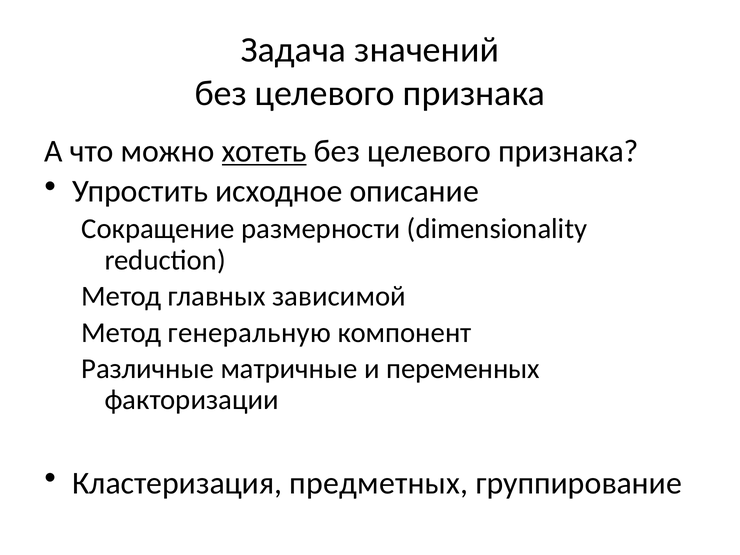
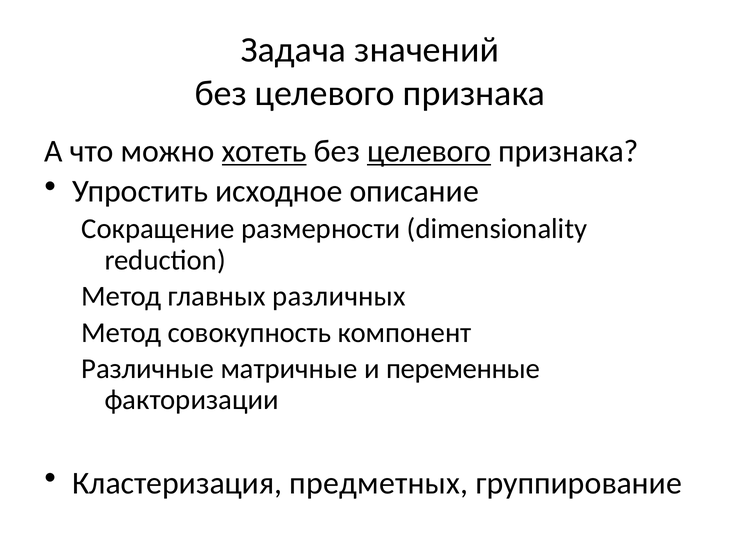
целевого at (429, 151) underline: none -> present
зависимой: зависимой -> различных
генеральную: генеральную -> совокупность
переменных: переменных -> переменные
